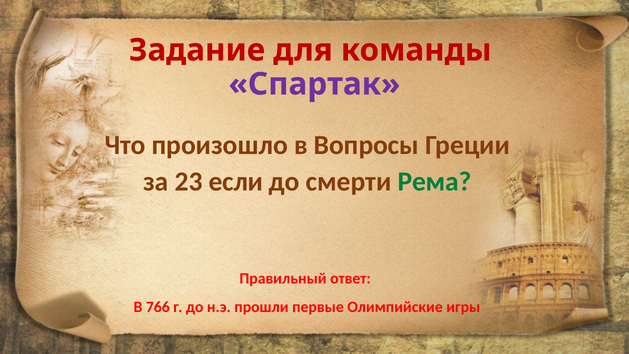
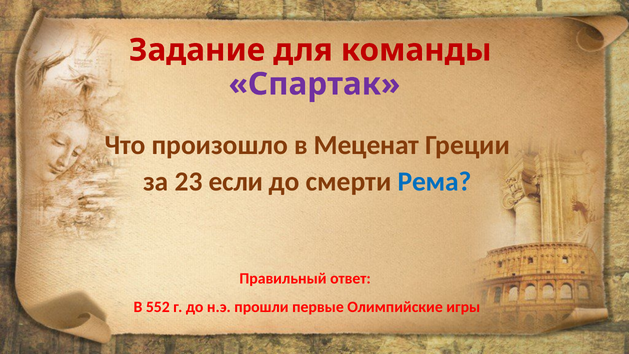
Вопросы: Вопросы -> Меценат
Рема colour: green -> blue
766: 766 -> 552
